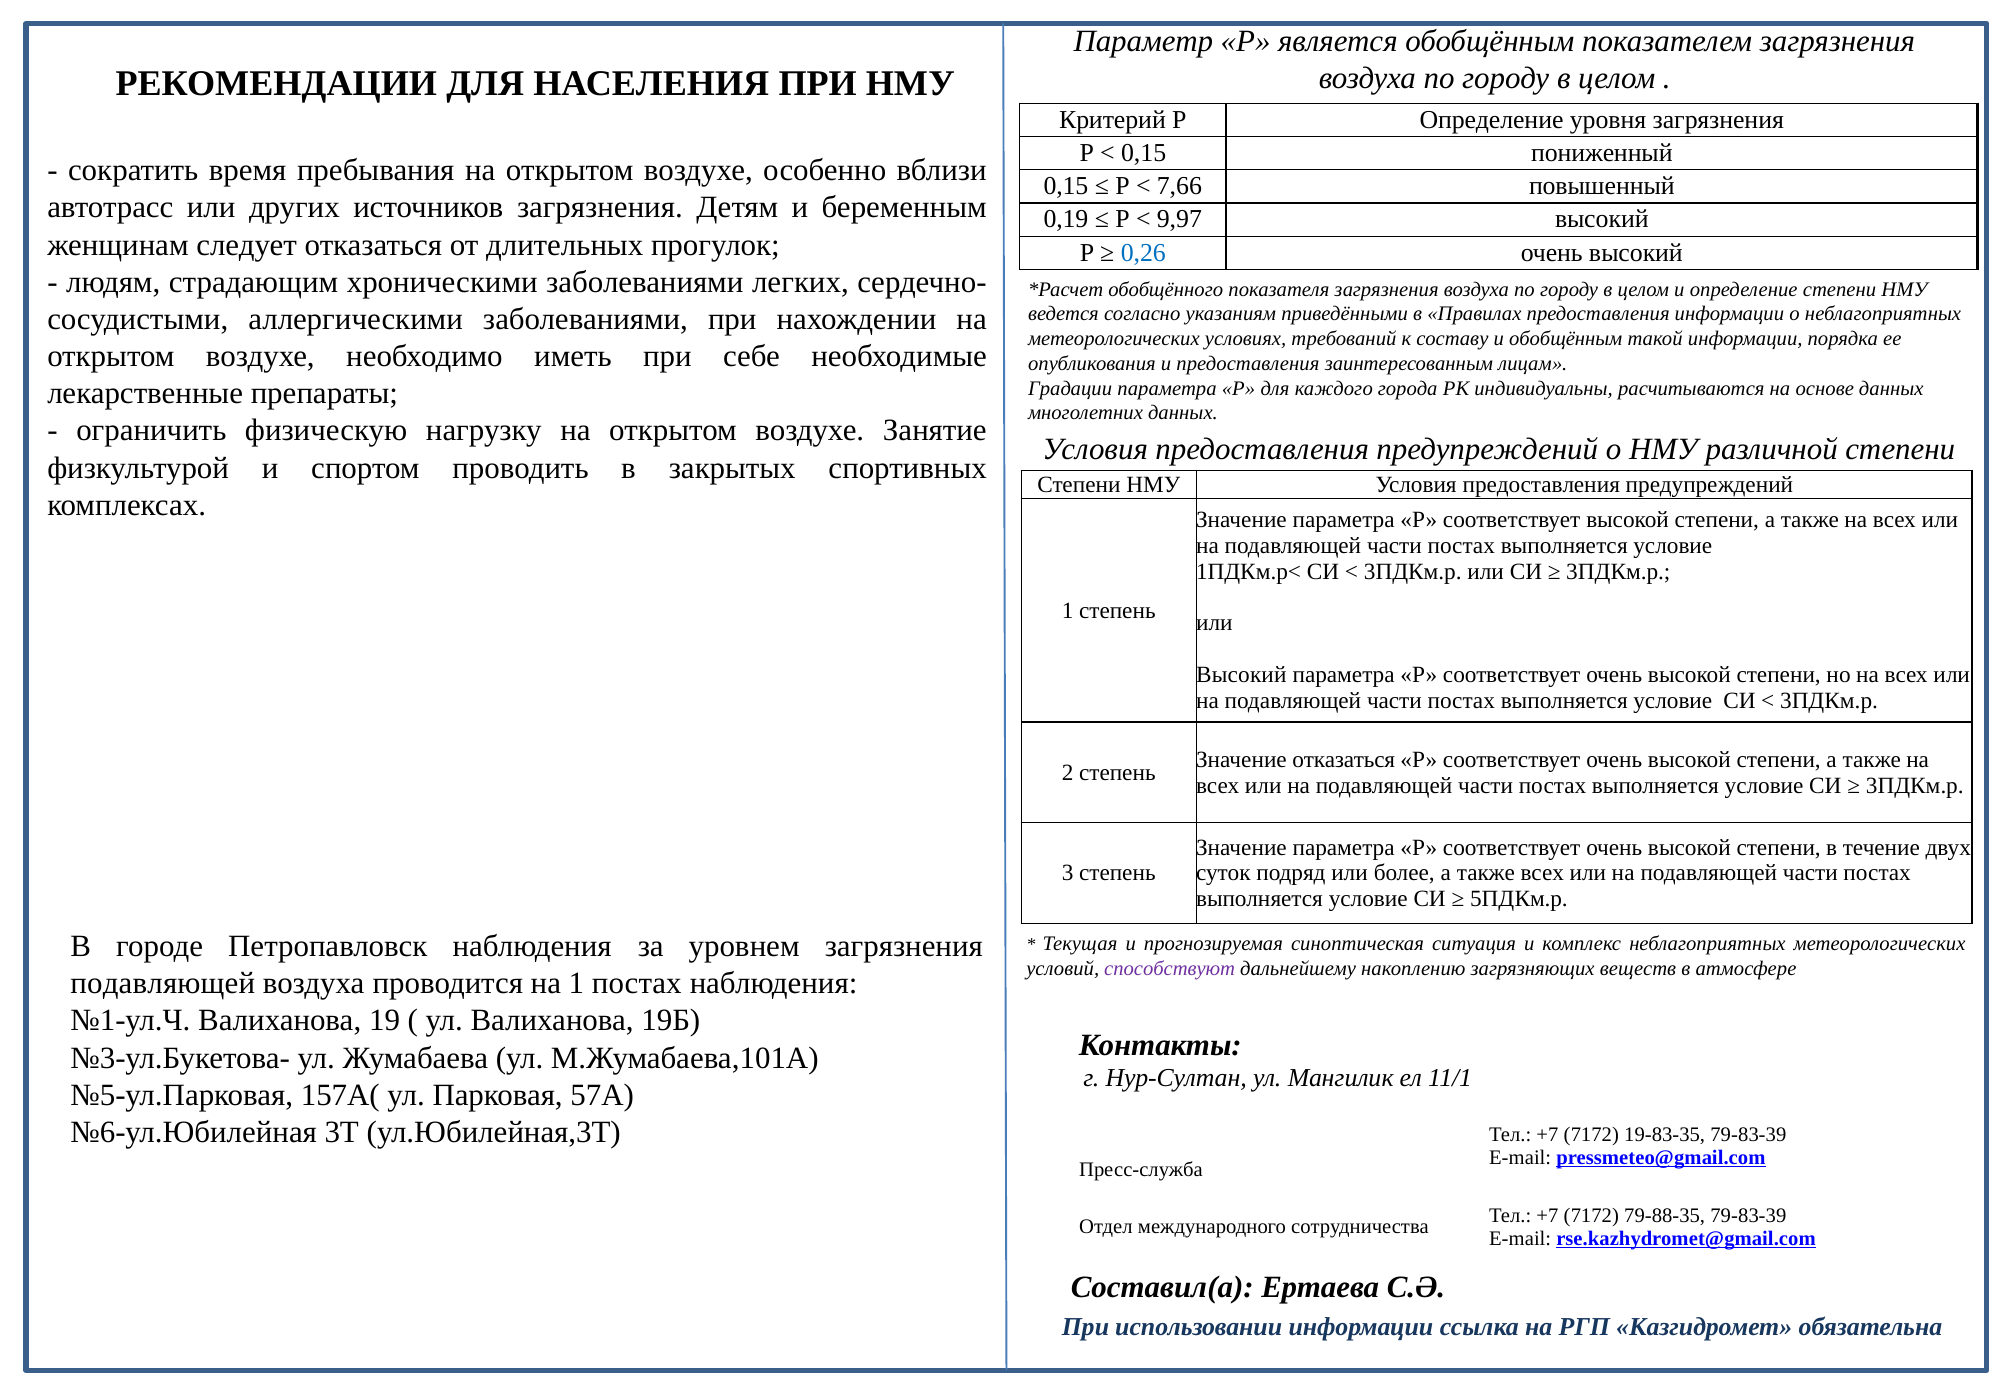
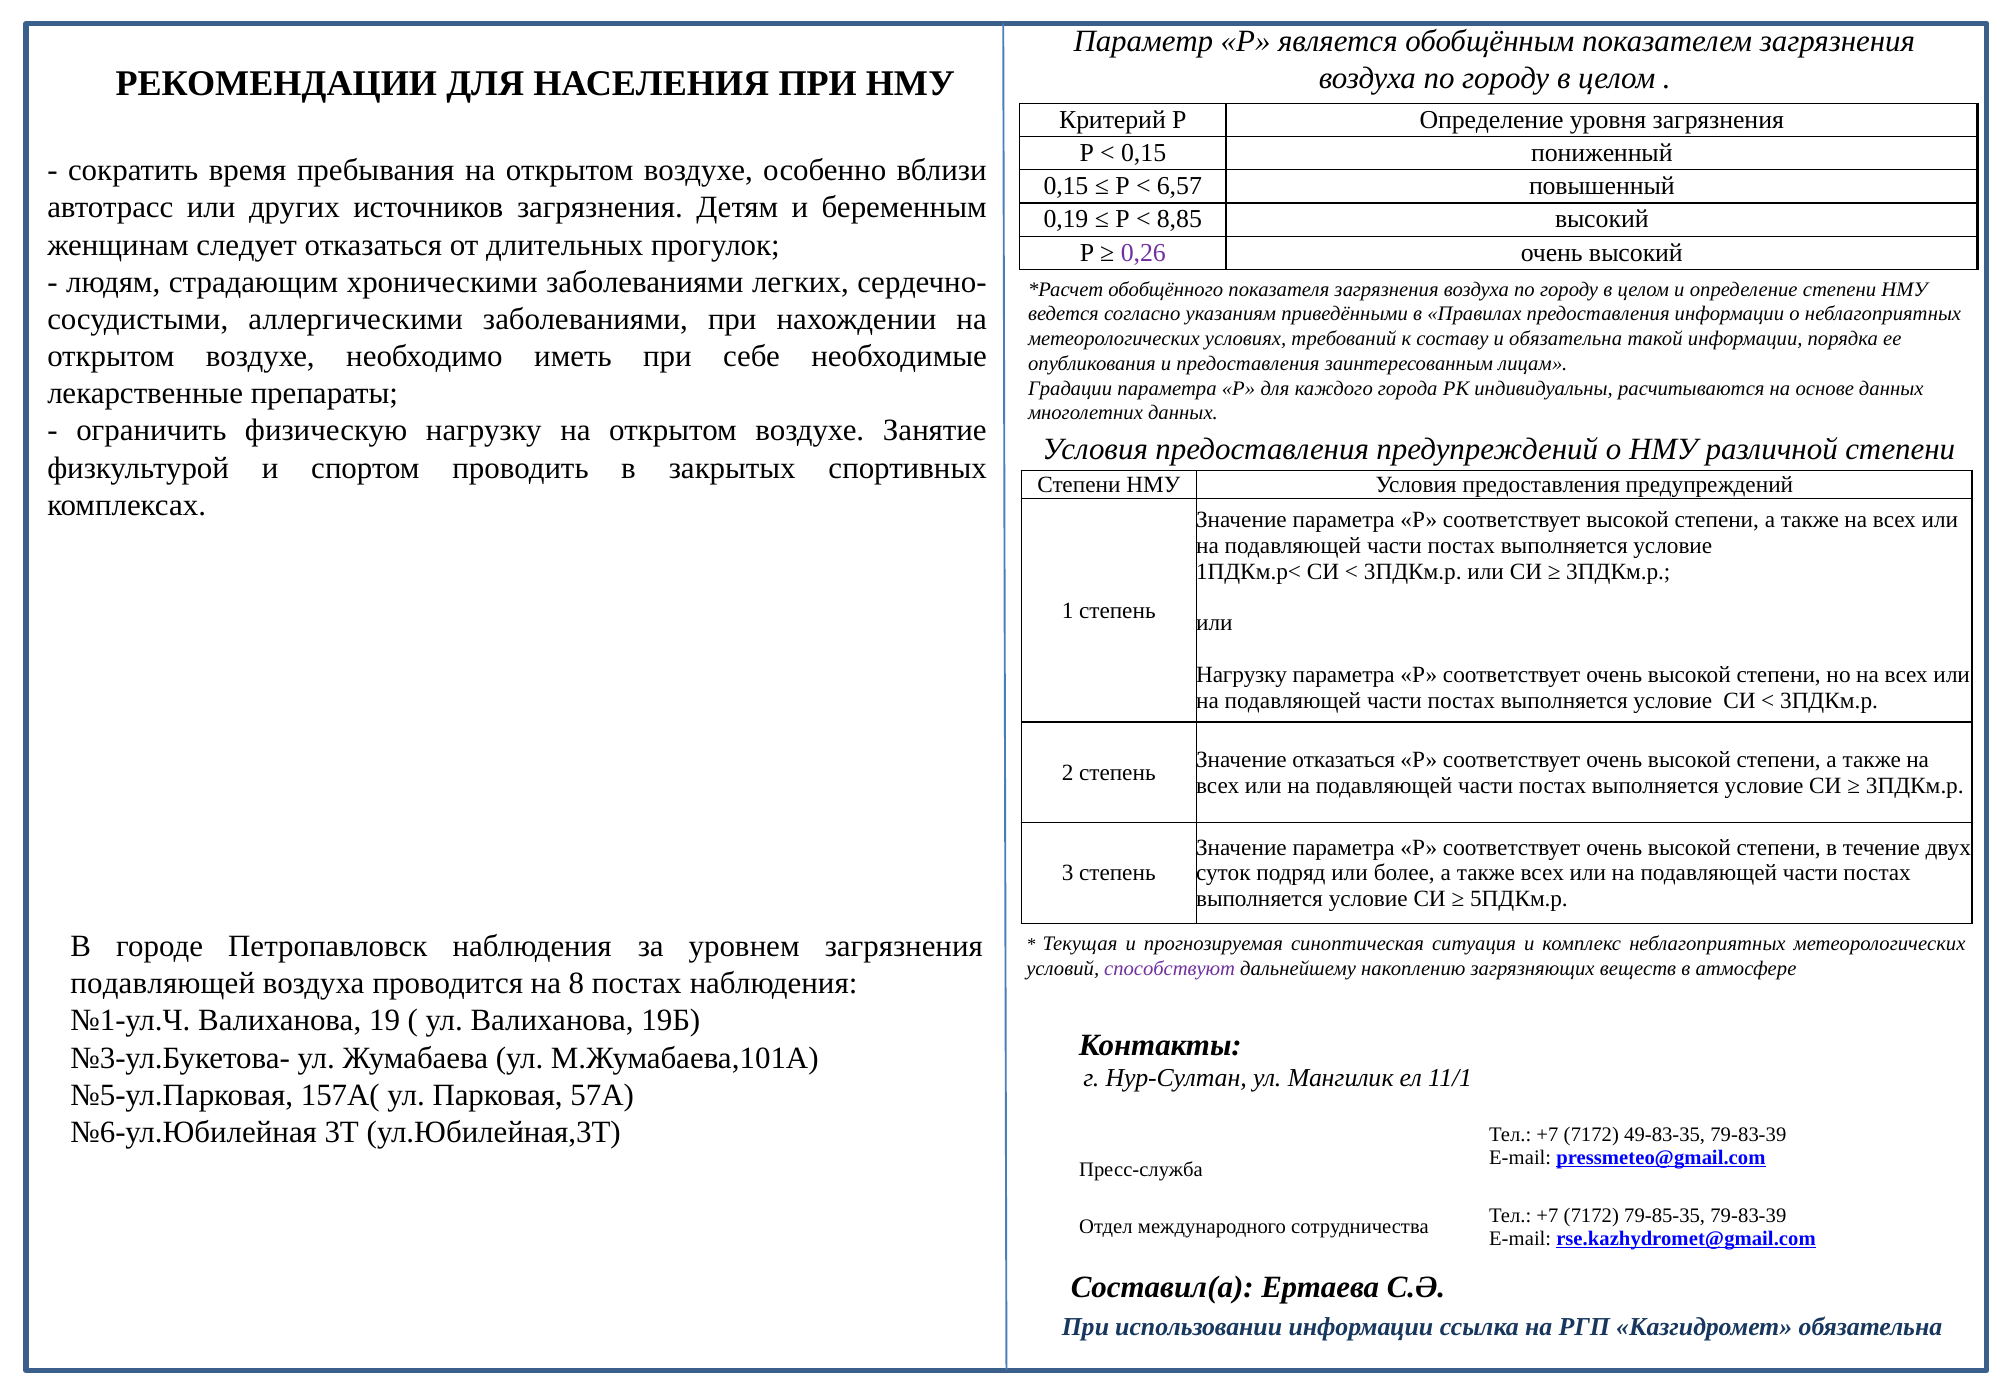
7,66: 7,66 -> 6,57
9,97: 9,97 -> 8,85
0,26 colour: blue -> purple
и обобщённым: обобщённым -> обязательна
Высокий at (1241, 675): Высокий -> Нагрузку
на 1: 1 -> 8
19-83-35: 19-83-35 -> 49-83-35
79-88-35: 79-88-35 -> 79-85-35
